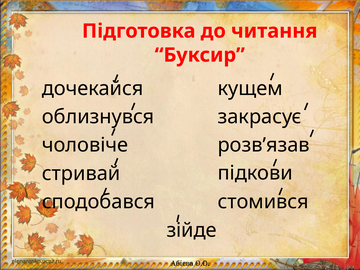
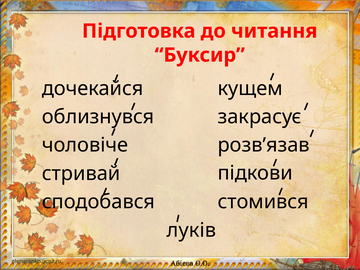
зійде: зійде -> луків
